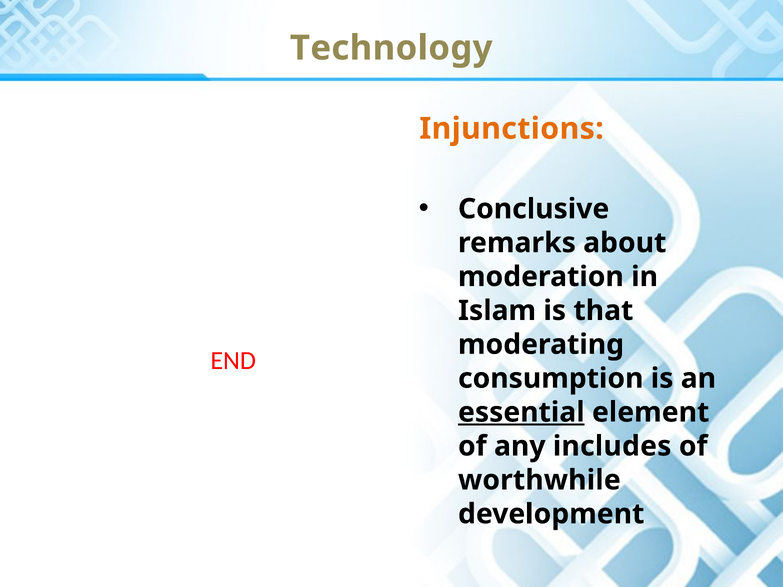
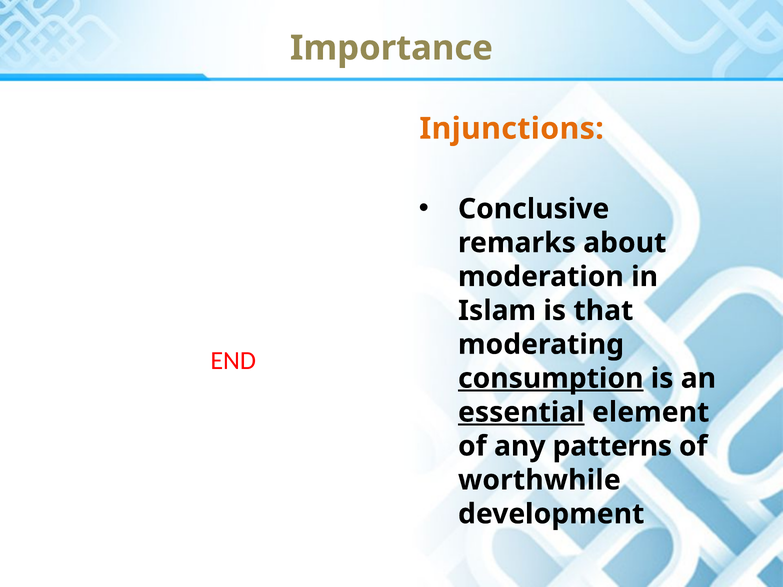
Technology: Technology -> Importance
consumption underline: none -> present
includes: includes -> patterns
